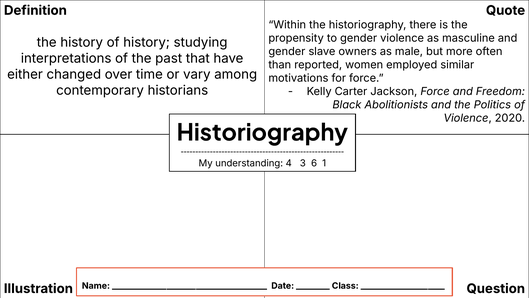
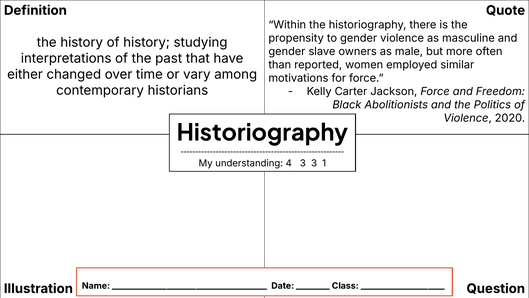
3 6: 6 -> 3
